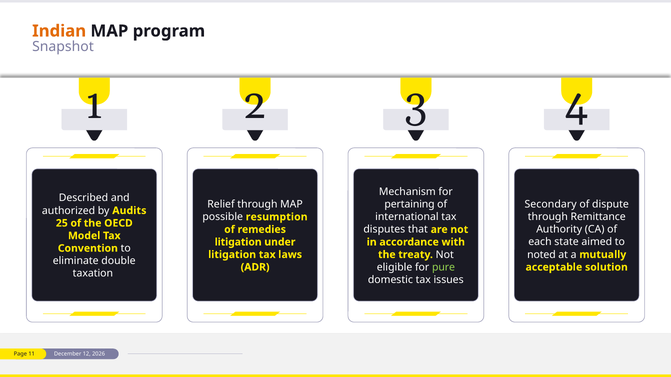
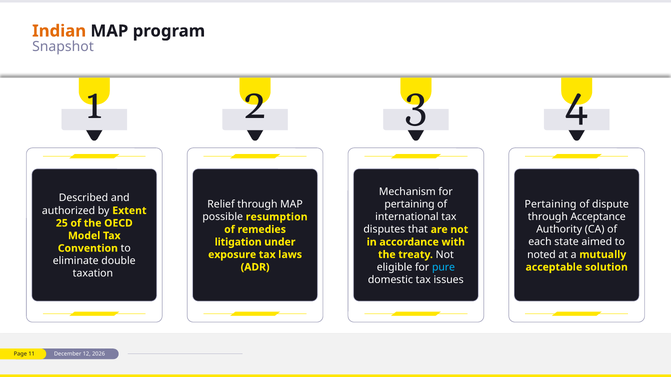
Secondary at (551, 205): Secondary -> Pertaining
Audits: Audits -> Extent
Remittance: Remittance -> Acceptance
litigation at (232, 255): litigation -> exposure
pure colour: light green -> light blue
